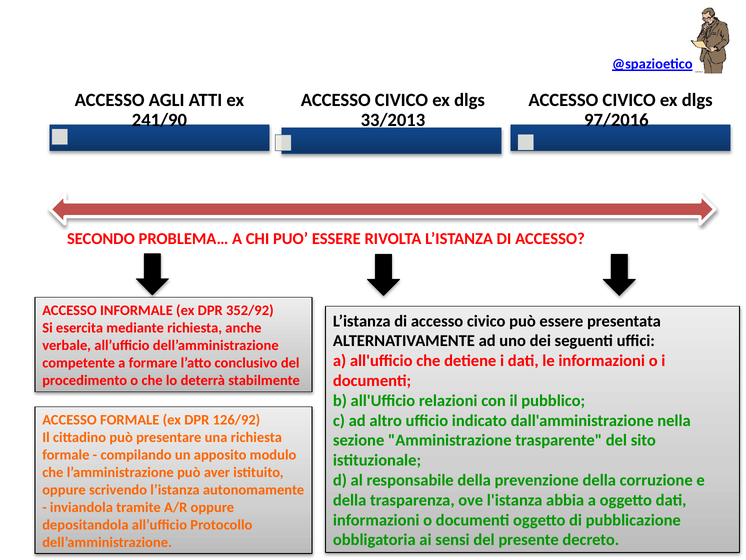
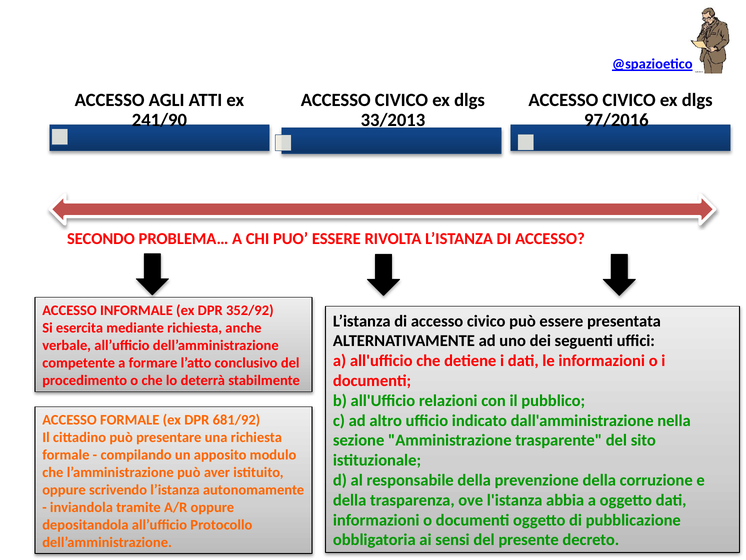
126/92: 126/92 -> 681/92
